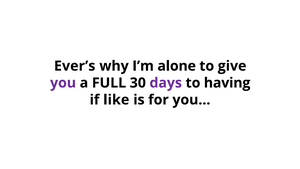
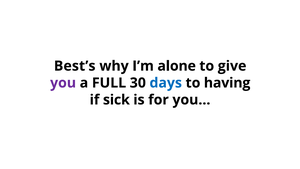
Ever’s: Ever’s -> Best’s
days colour: purple -> blue
like: like -> sick
